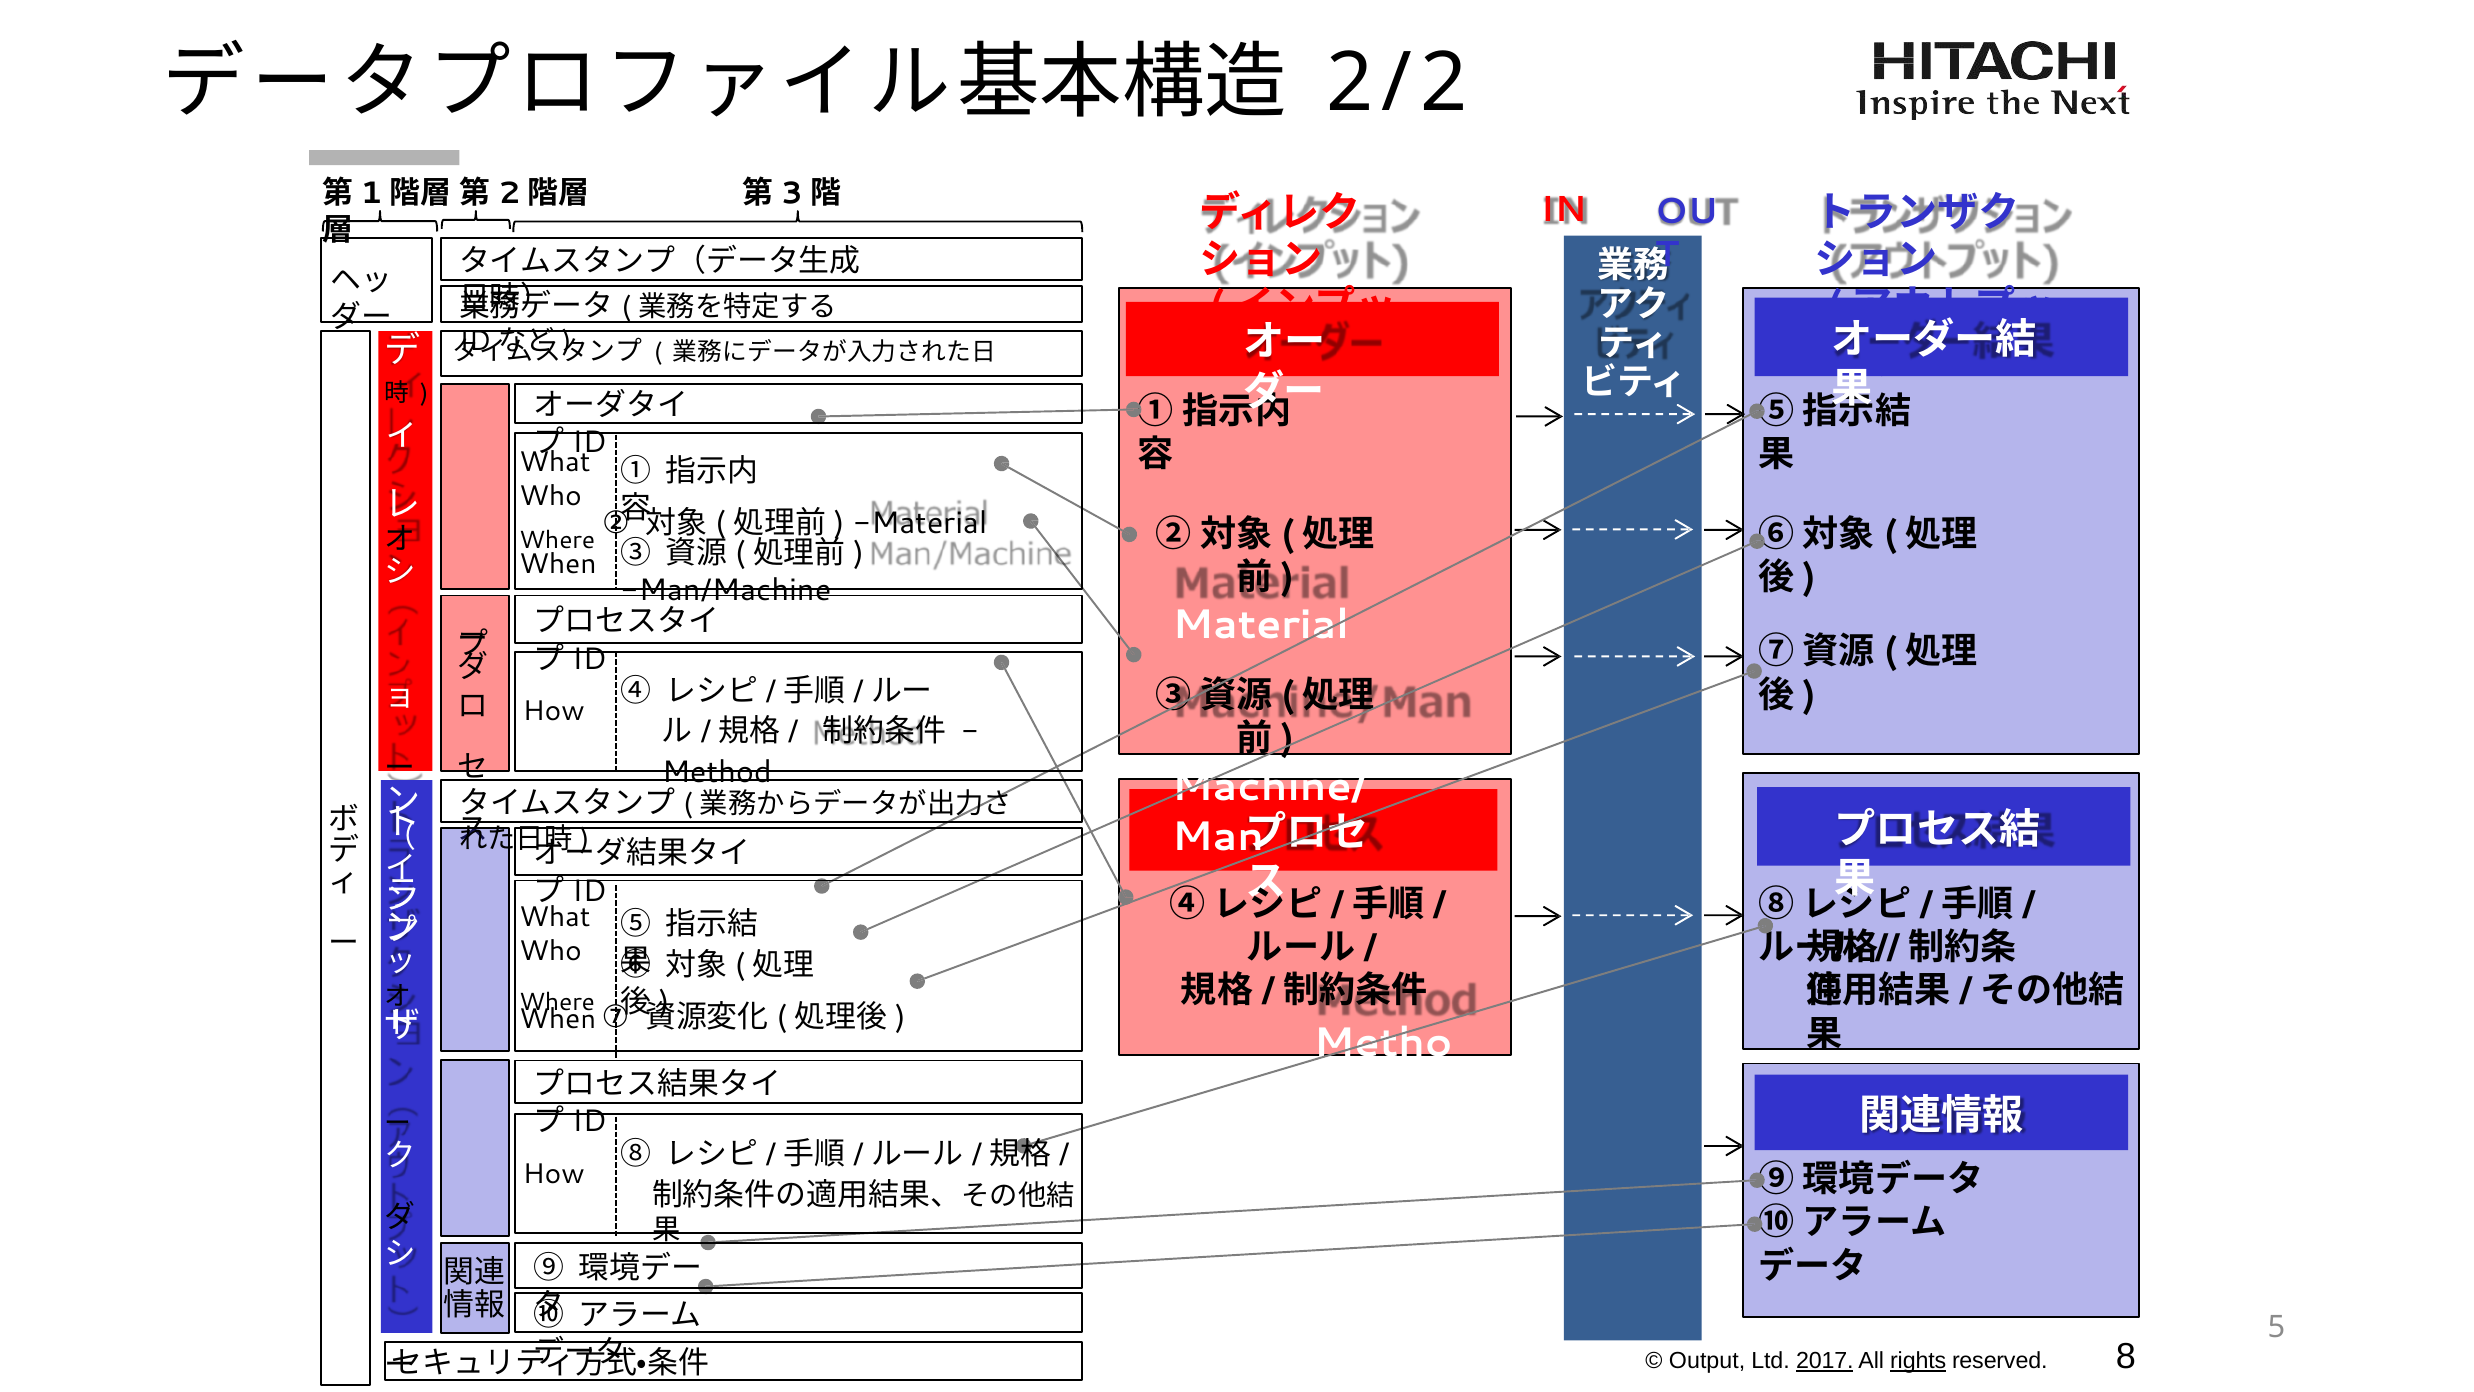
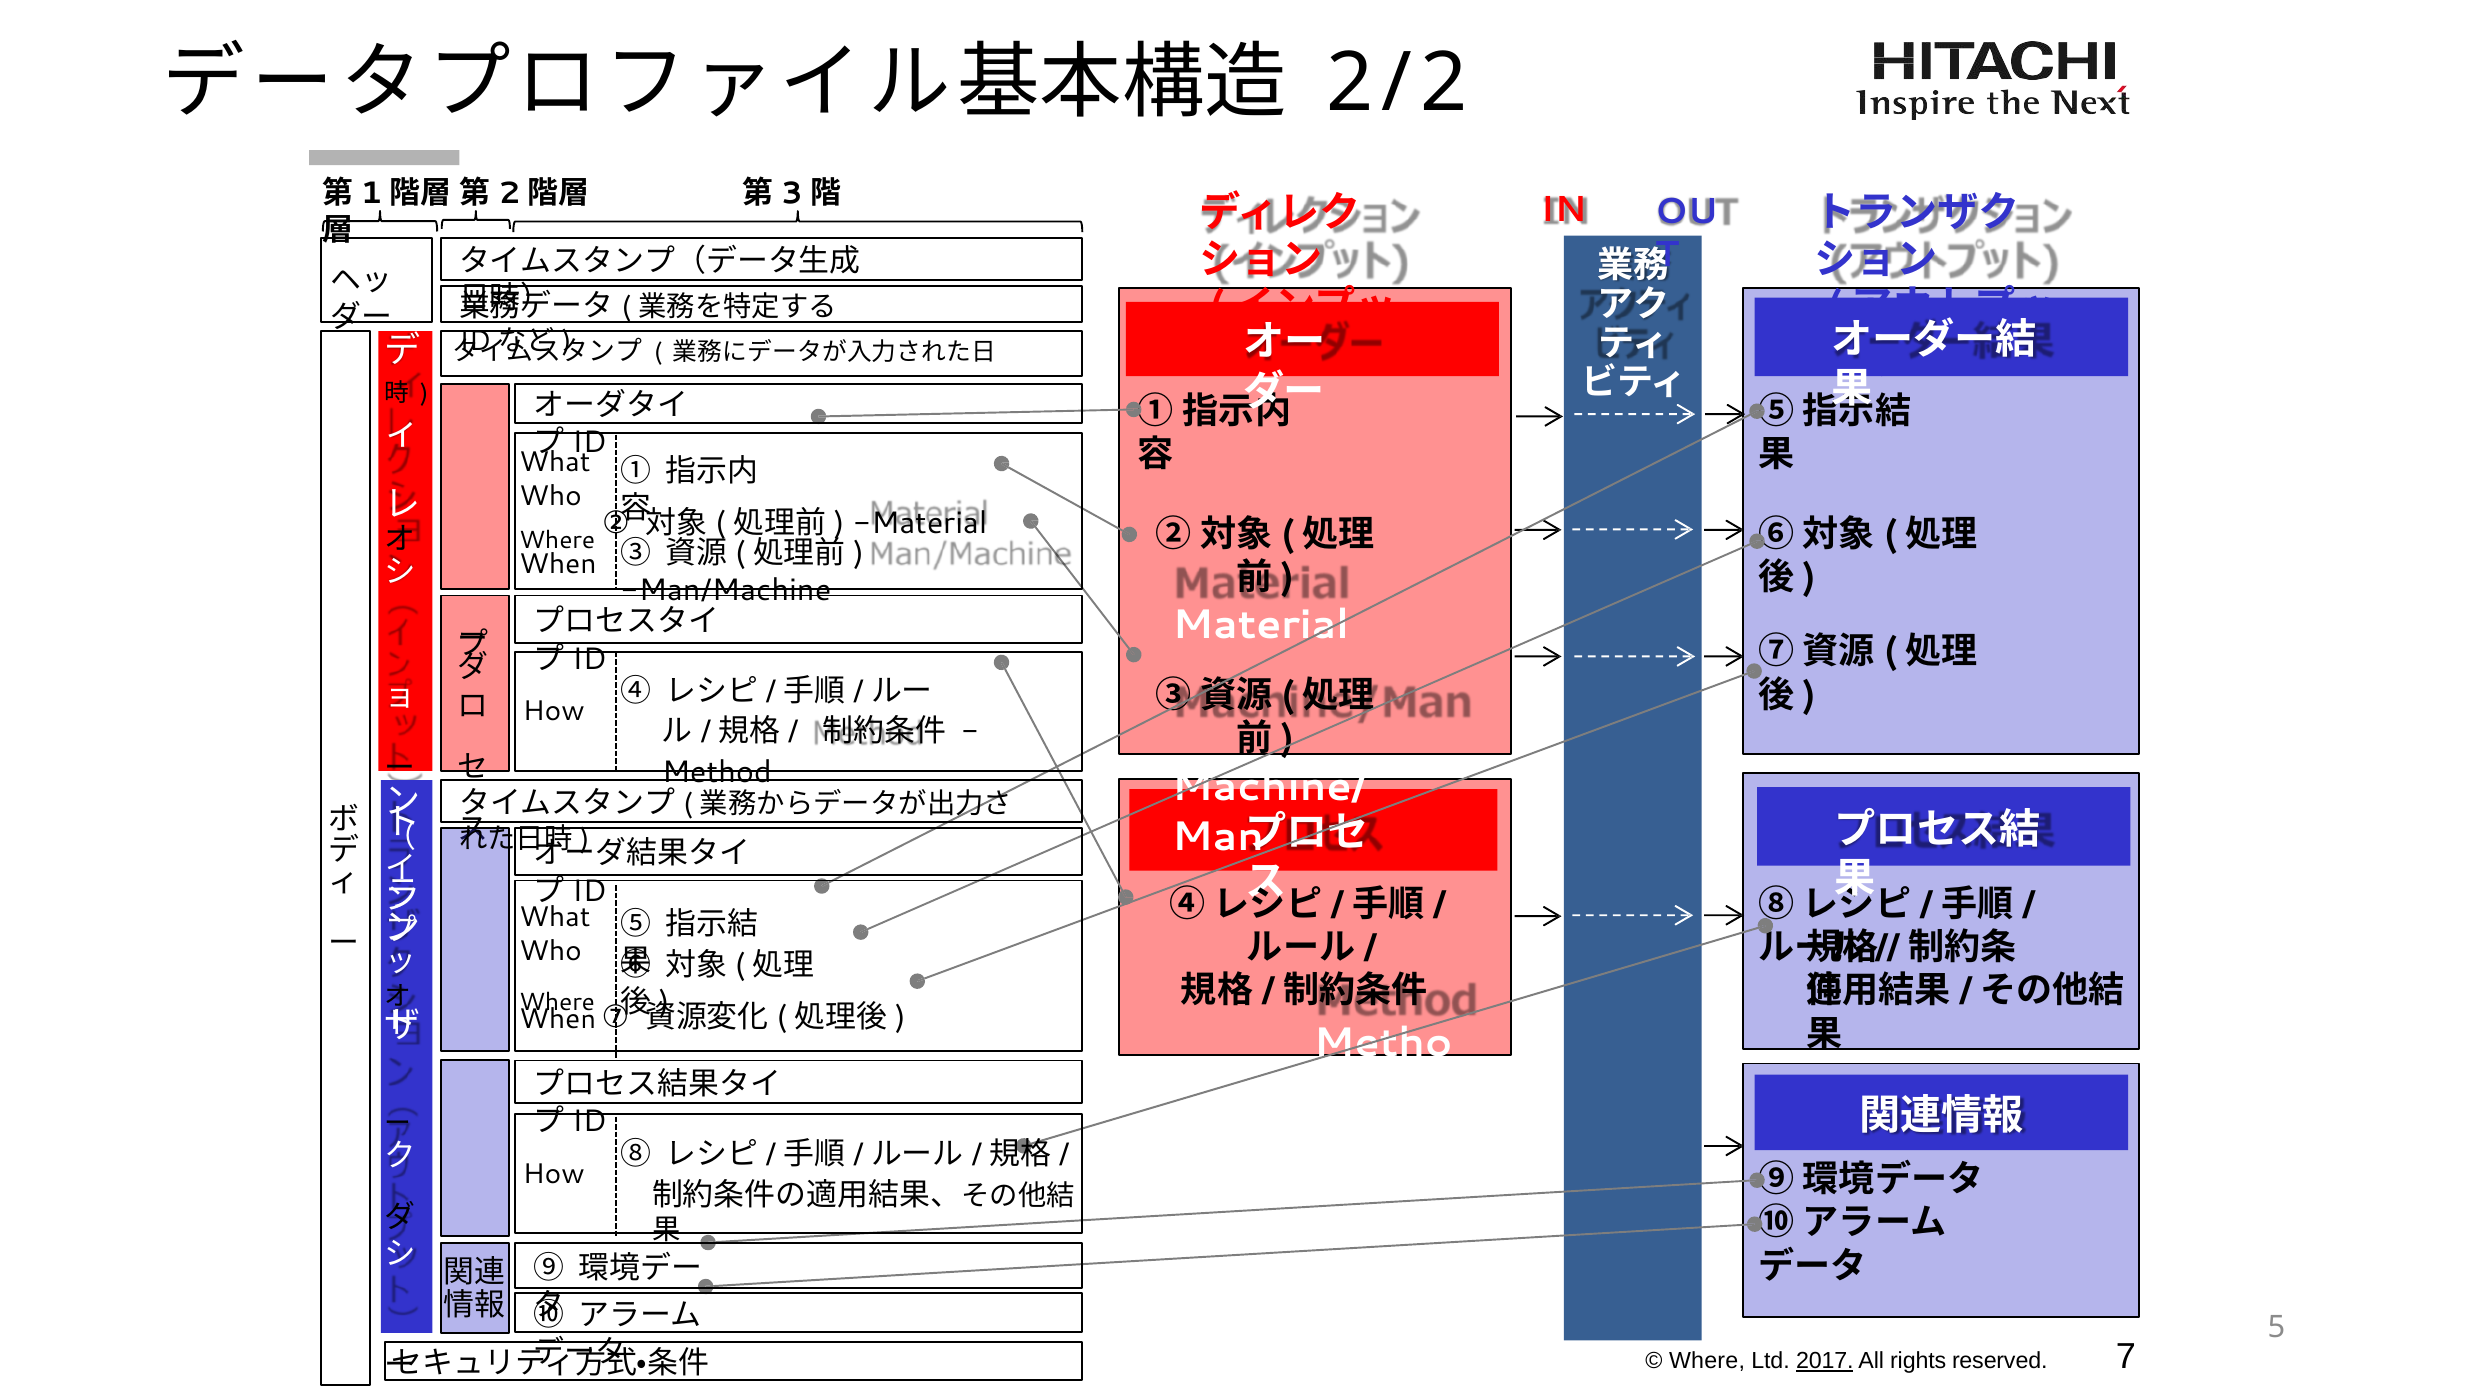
Output at (1707, 1361): Output -> Where
rights underline: present -> none
8: 8 -> 7
